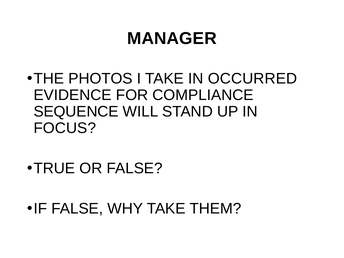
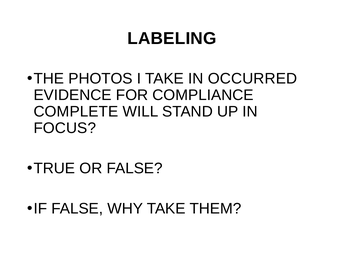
MANAGER: MANAGER -> LABELING
SEQUENCE: SEQUENCE -> COMPLETE
